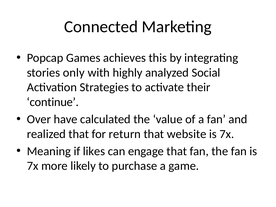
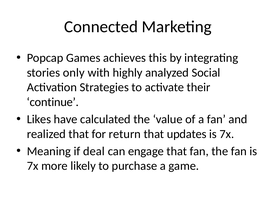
Over: Over -> Likes
website: website -> updates
likes: likes -> deal
